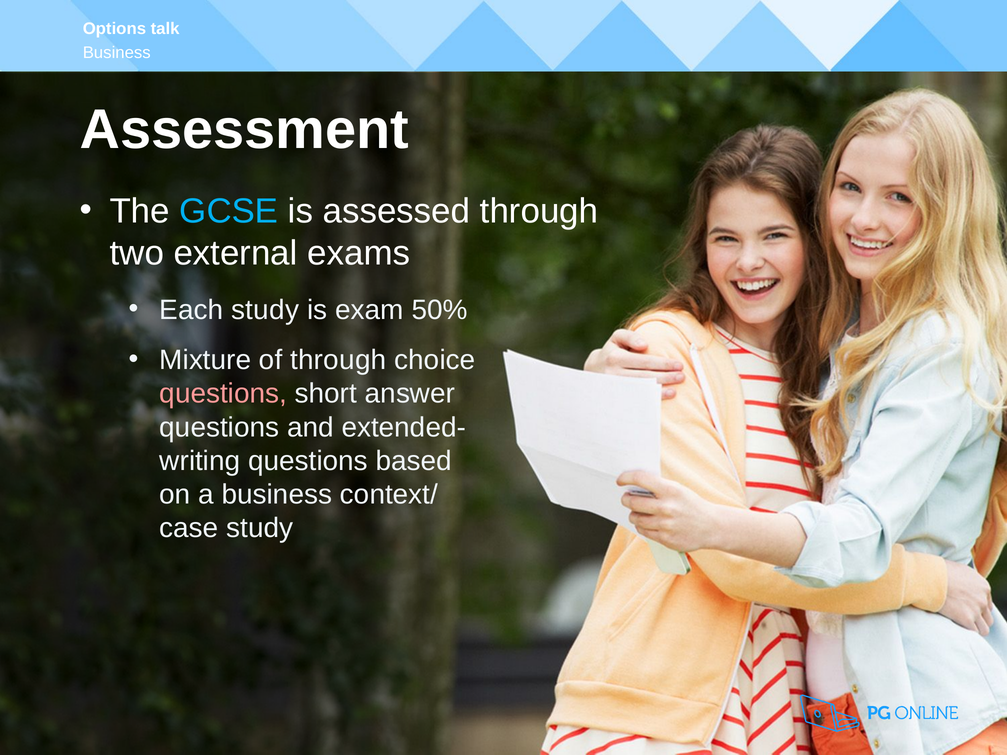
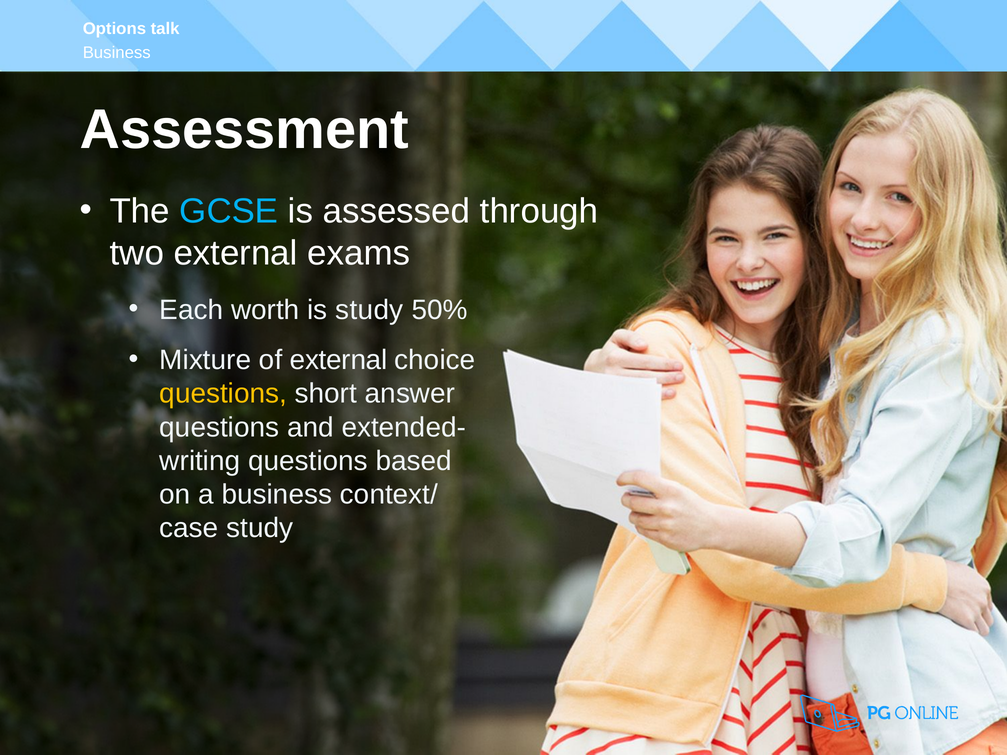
Each study: study -> worth
is exam: exam -> study
of through: through -> external
questions at (223, 394) colour: pink -> yellow
